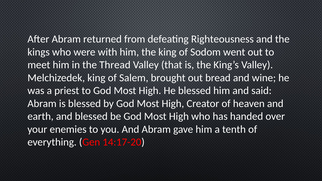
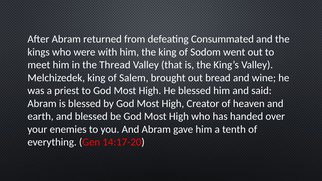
Righteousness: Righteousness -> Consummated
